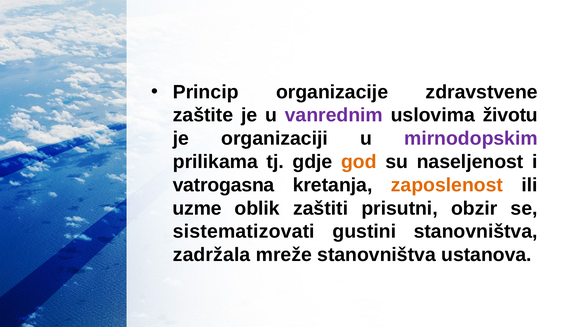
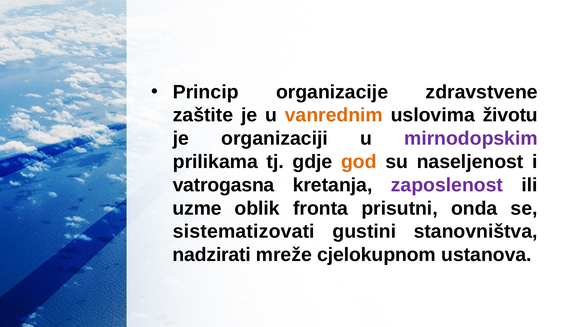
vanrednim colour: purple -> orange
zaposlenost colour: orange -> purple
zaštiti: zaštiti -> fronta
obzir: obzir -> onda
zadržala: zadržala -> nadzirati
mreže stanovništva: stanovništva -> cjelokupnom
